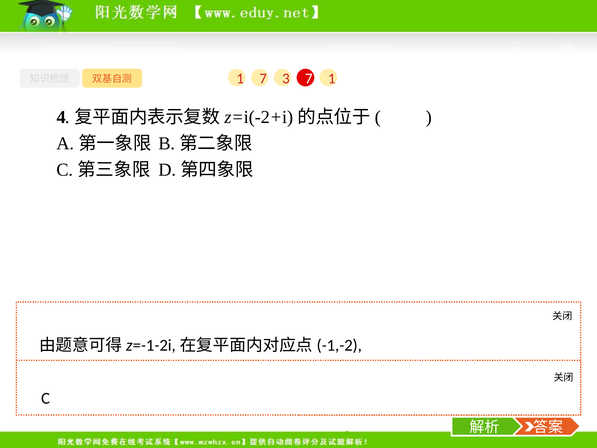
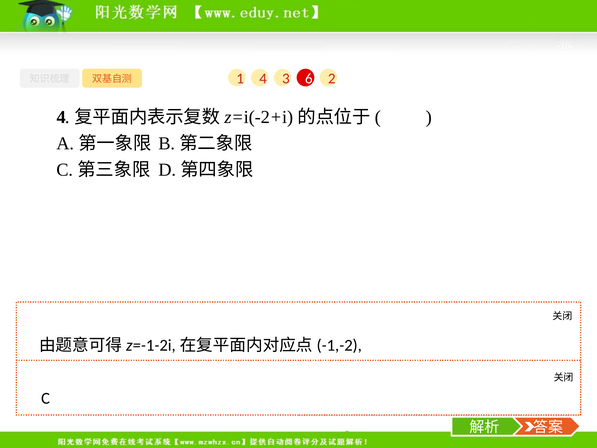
1 1: 1 -> 2
7 at (263, 79): 7 -> 4
3 7: 7 -> 6
